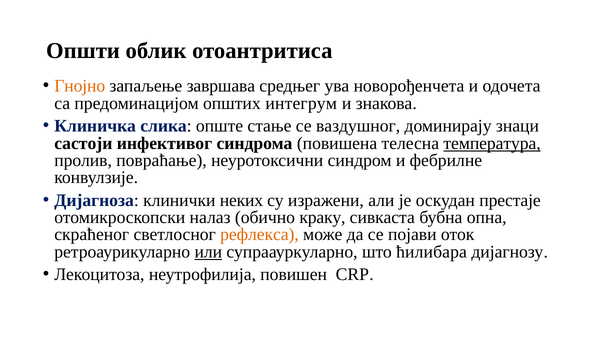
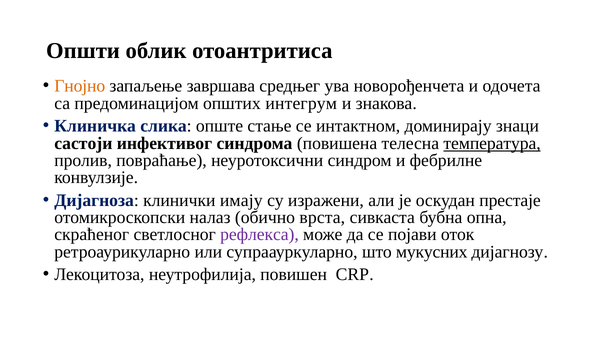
ваздушног: ваздушног -> интактном
неких: неких -> имају
краку: краку -> врста
рефлекса colour: orange -> purple
или underline: present -> none
ћилибара: ћилибара -> мукусних
